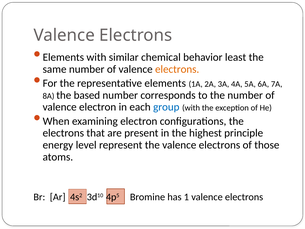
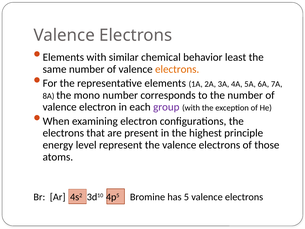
based: based -> mono
group colour: blue -> purple
1: 1 -> 5
